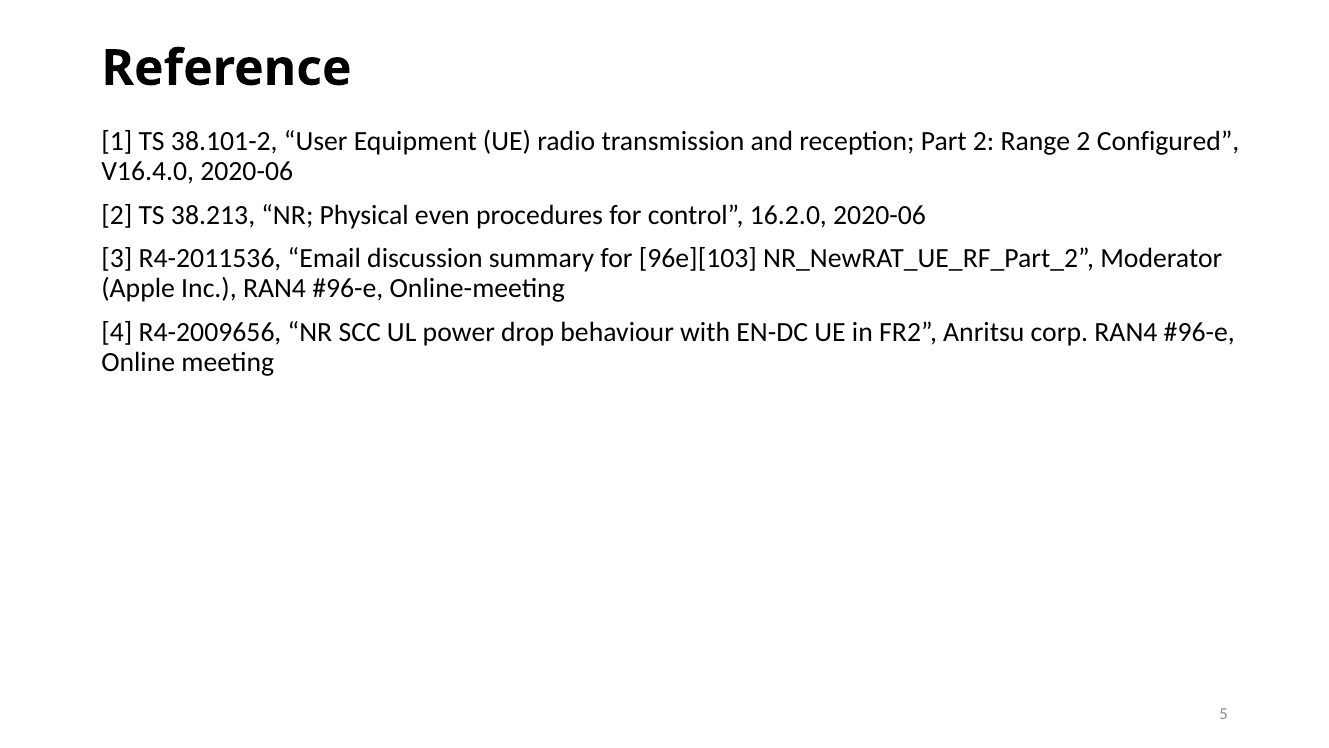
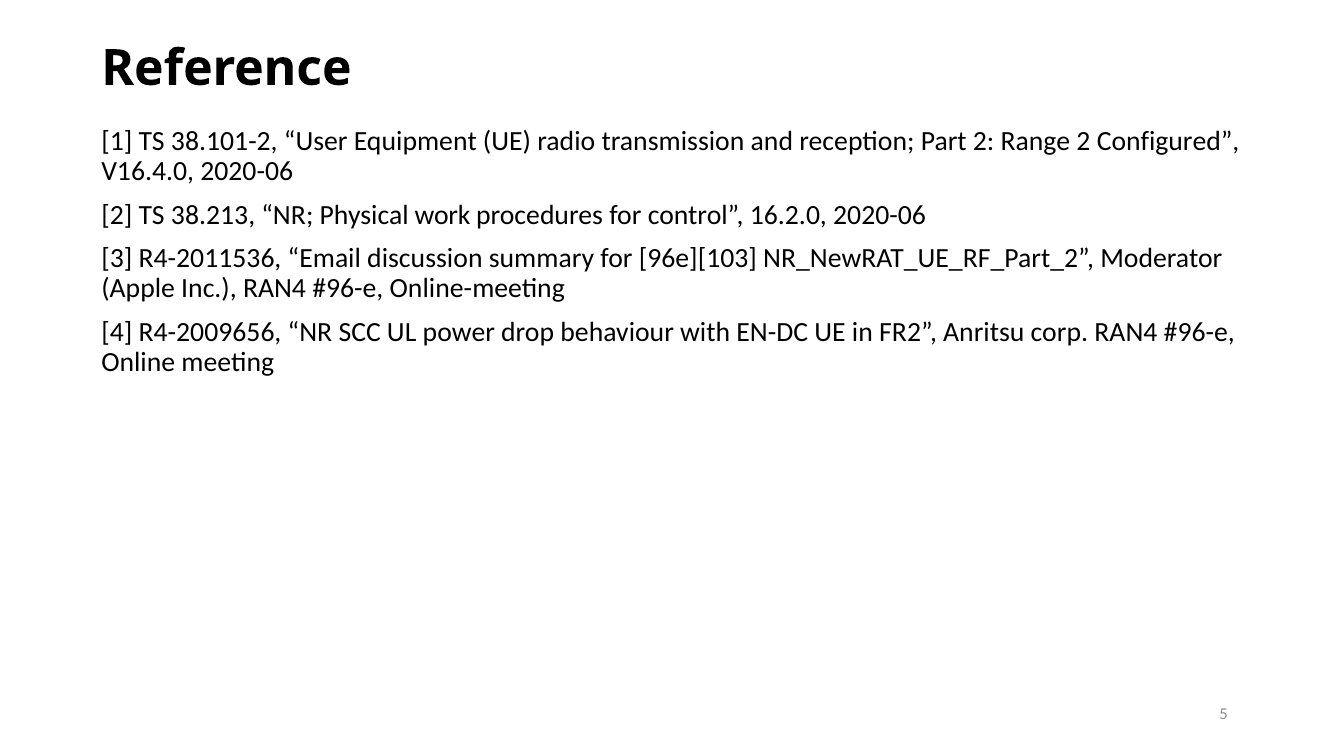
even: even -> work
